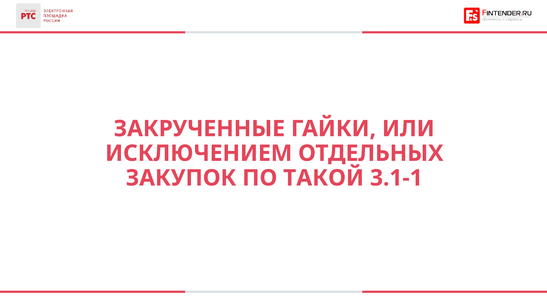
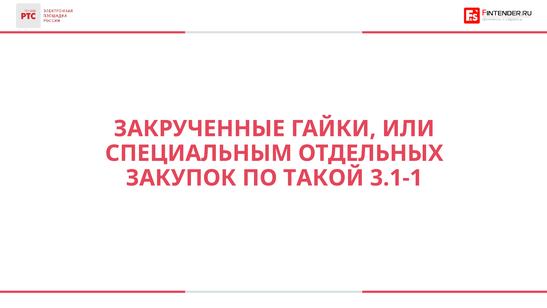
ИСКЛЮЧЕНИЕМ: ИСКЛЮЧЕНИЕМ -> СПЕЦИАЛЬНЫМ
